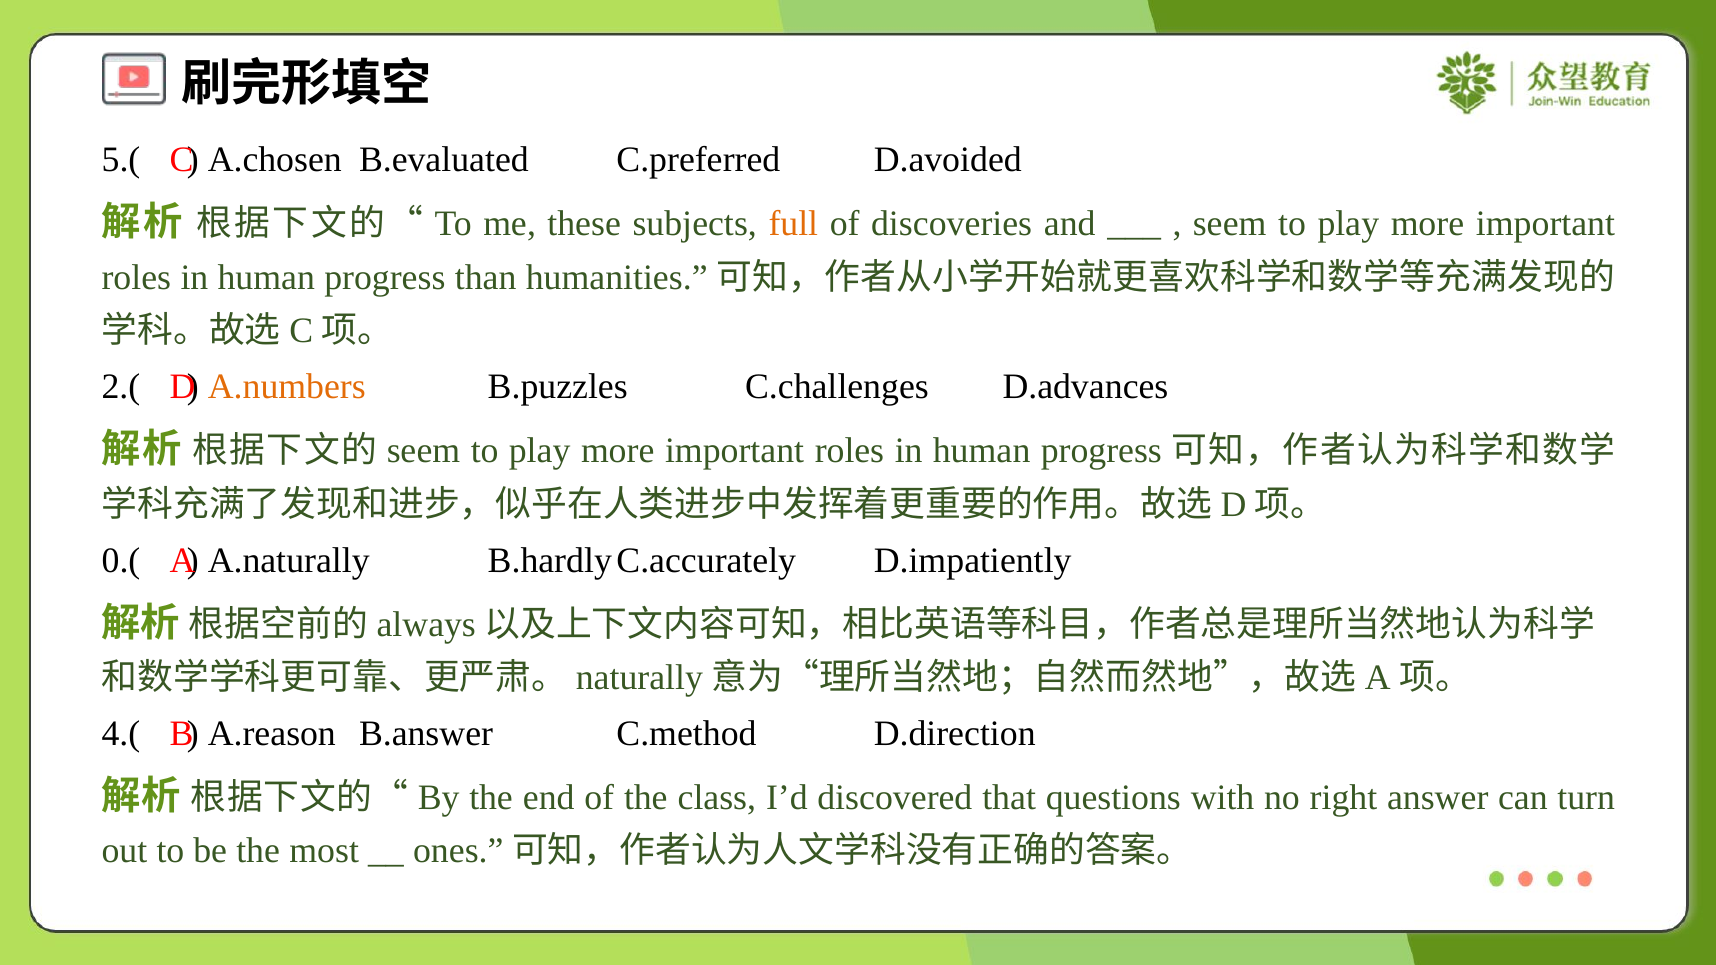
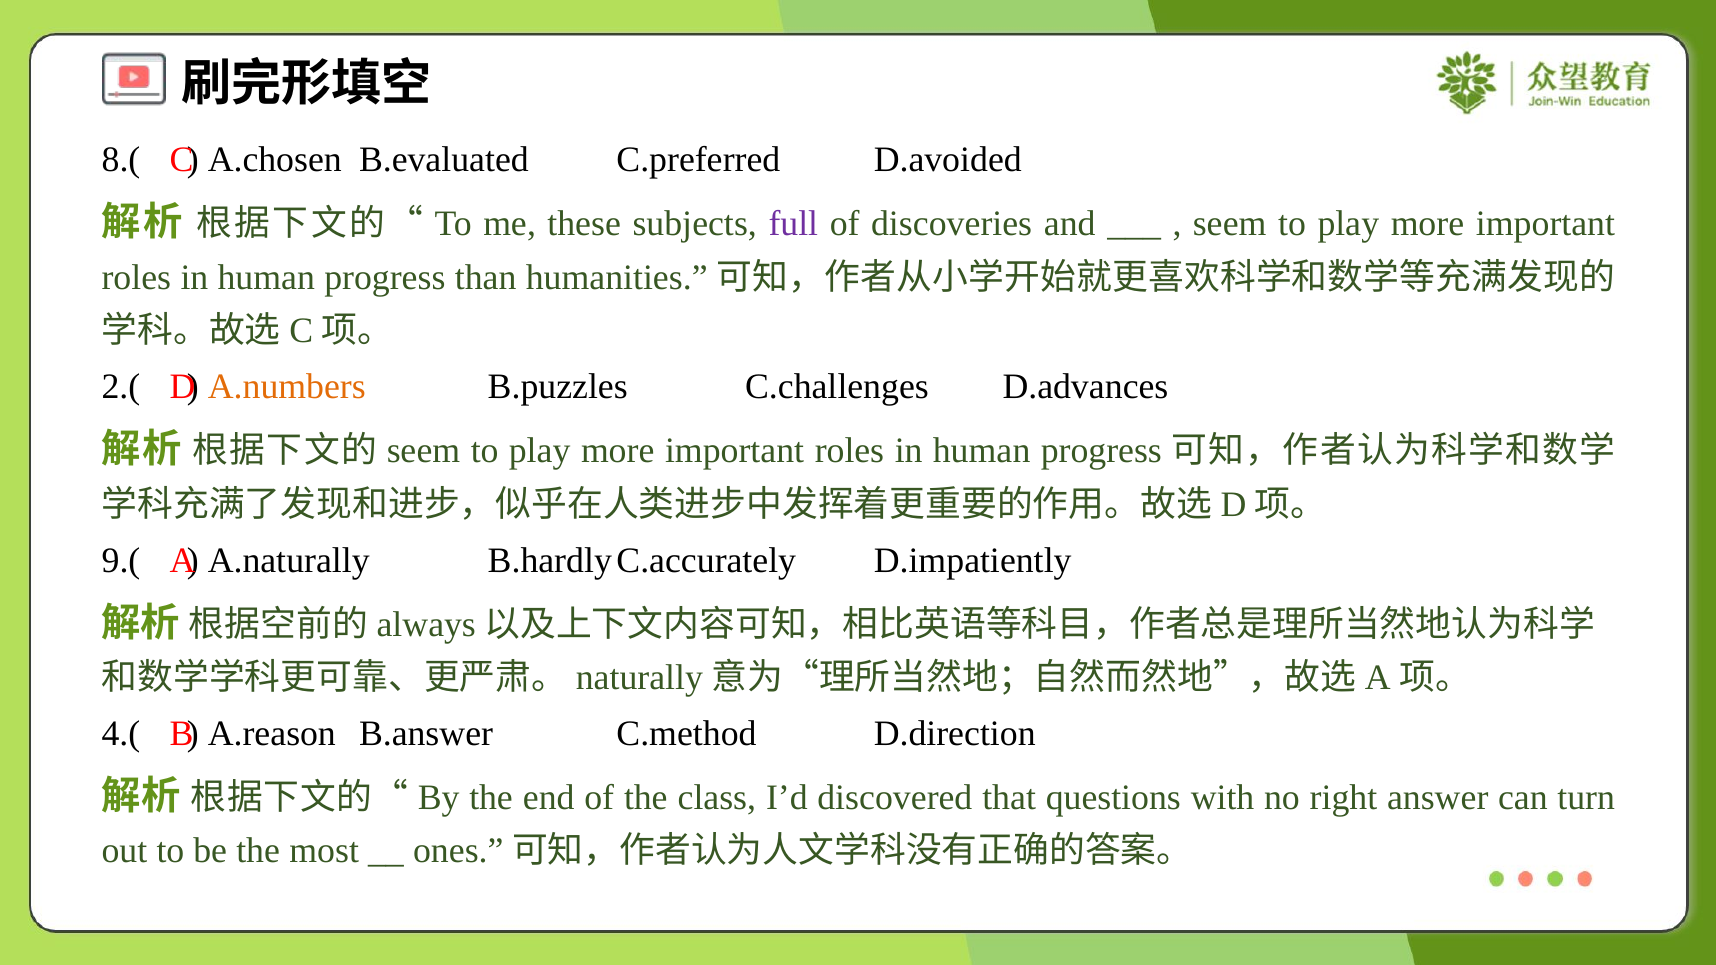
5.(: 5.( -> 8.(
full colour: orange -> purple
0.(: 0.( -> 9.(
